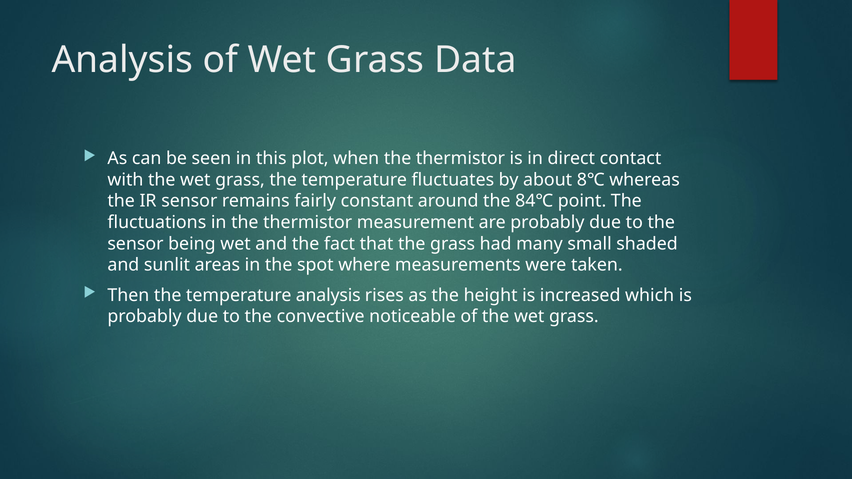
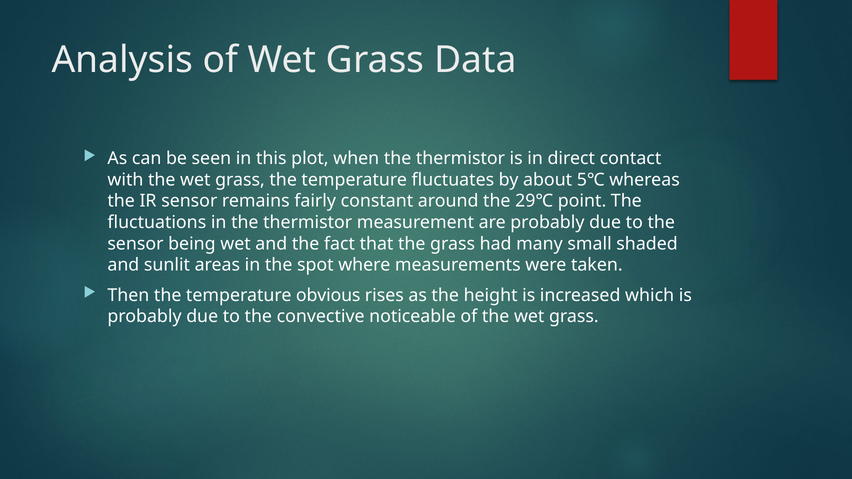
8℃: 8℃ -> 5℃
84℃: 84℃ -> 29℃
temperature analysis: analysis -> obvious
